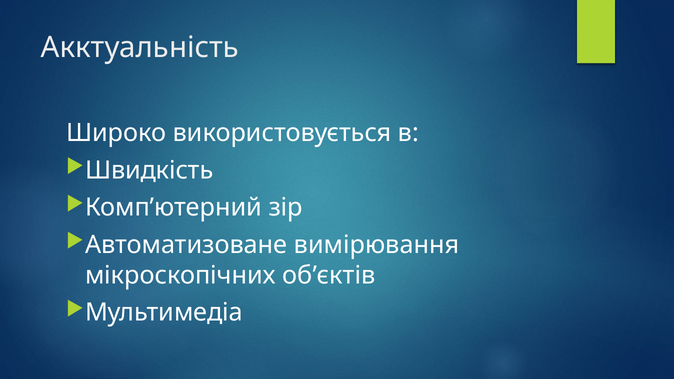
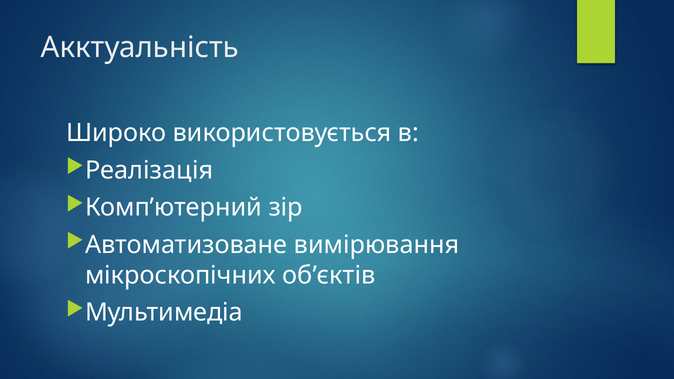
Швидкість: Швидкість -> Реалізація
